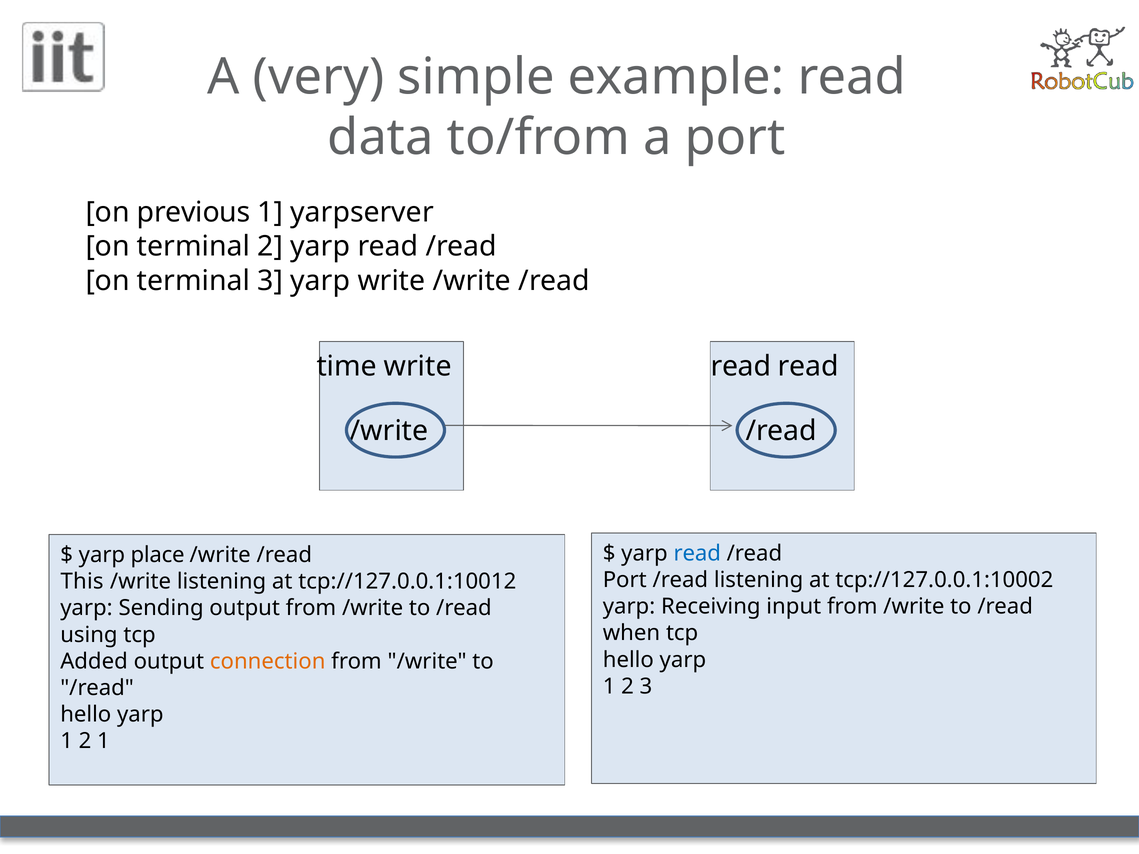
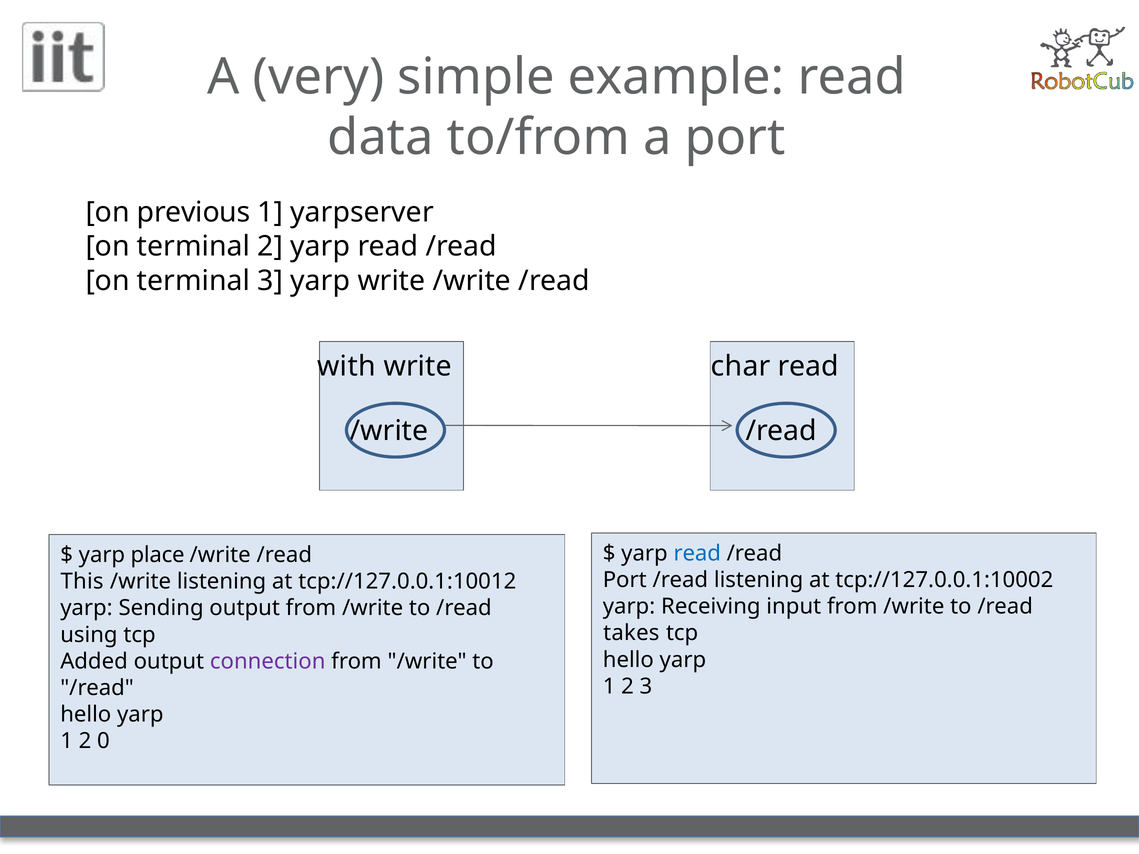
time: time -> with
read at (741, 366): read -> char
when: when -> takes
connection colour: orange -> purple
2 1: 1 -> 0
